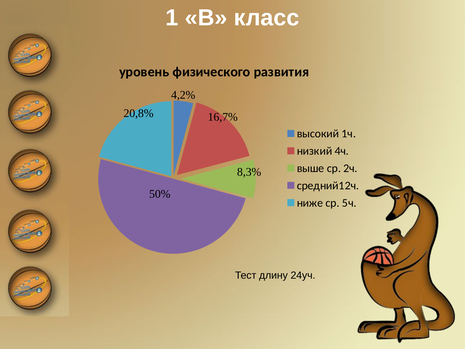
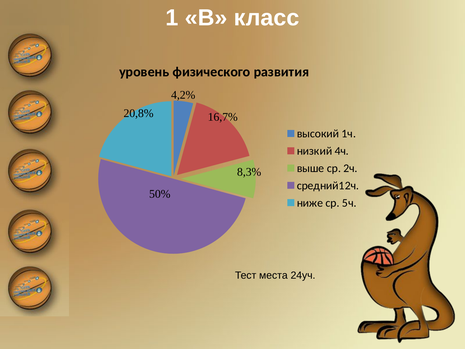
длину: длину -> места
